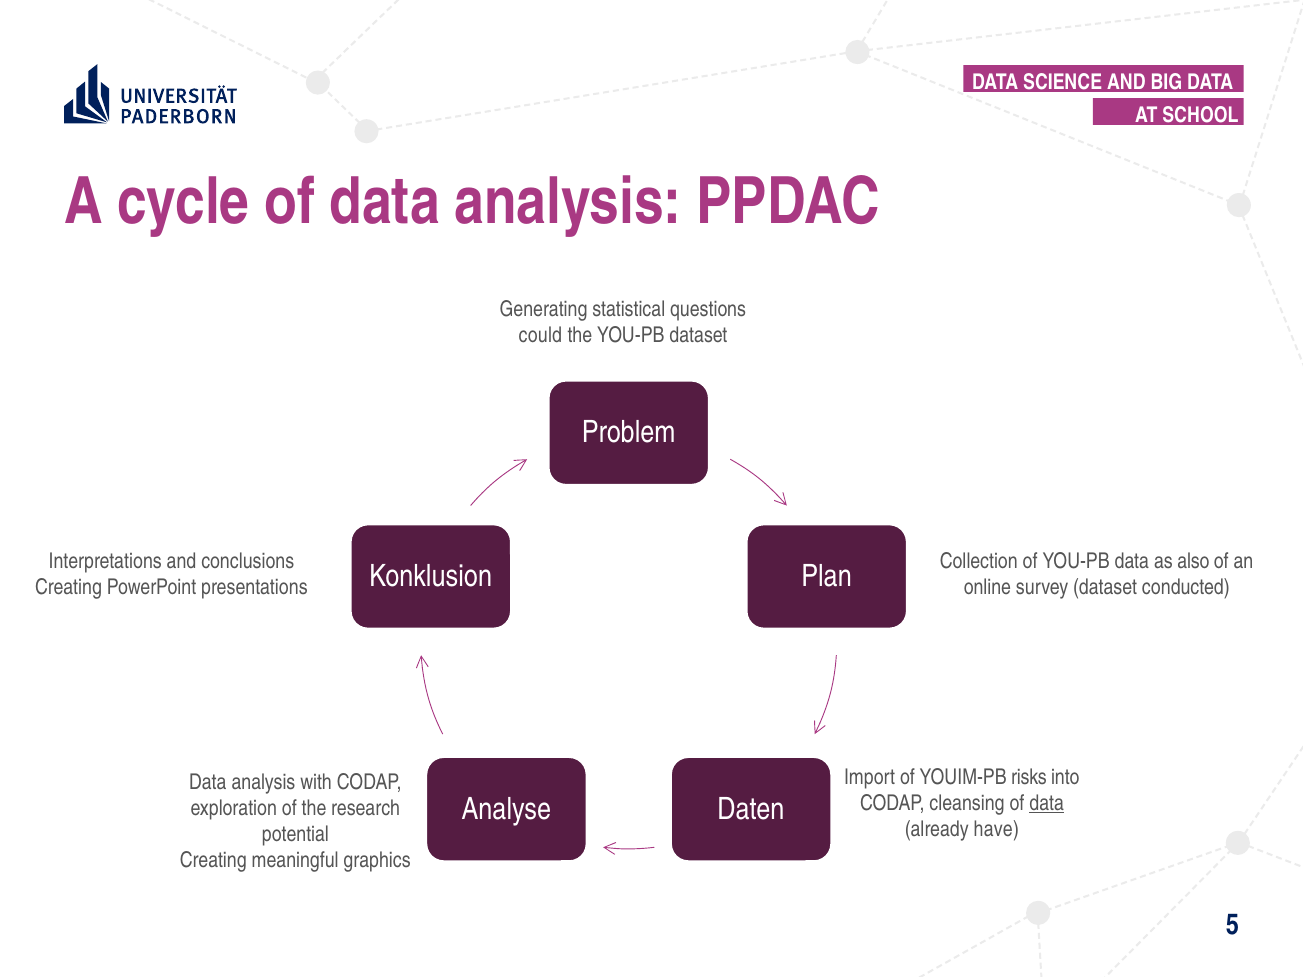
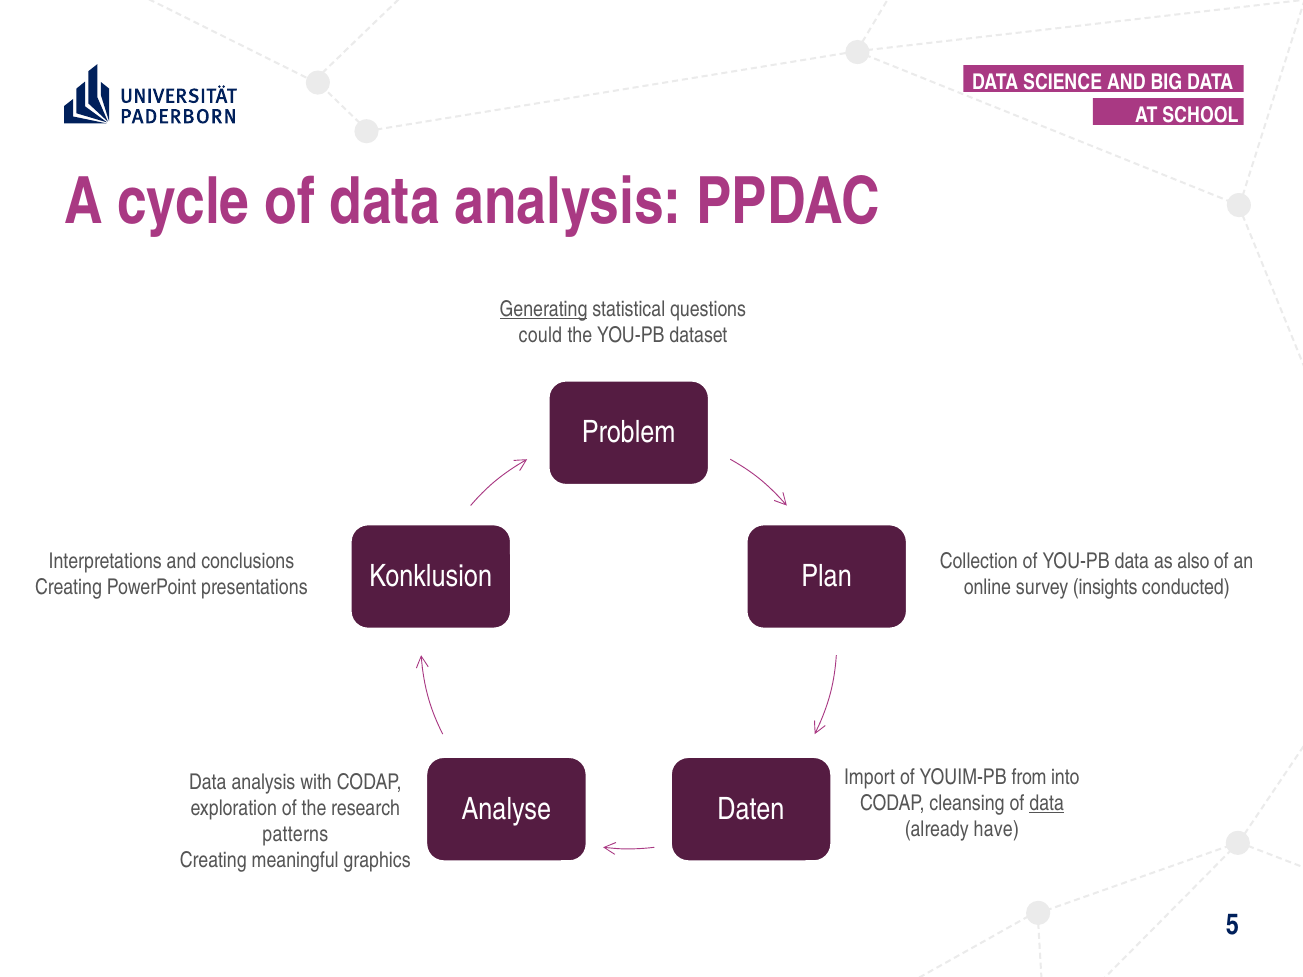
Generating underline: none -> present
survey dataset: dataset -> insights
risks: risks -> from
potential: potential -> patterns
